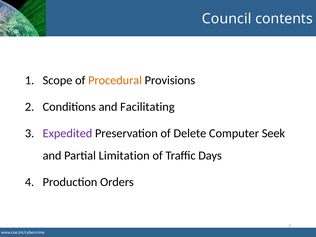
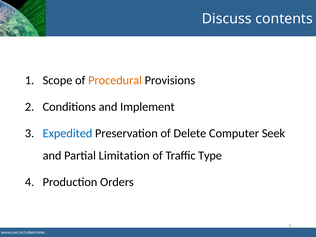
Council: Council -> Discuss
Facilitating: Facilitating -> Implement
Expedited colour: purple -> blue
Days: Days -> Type
